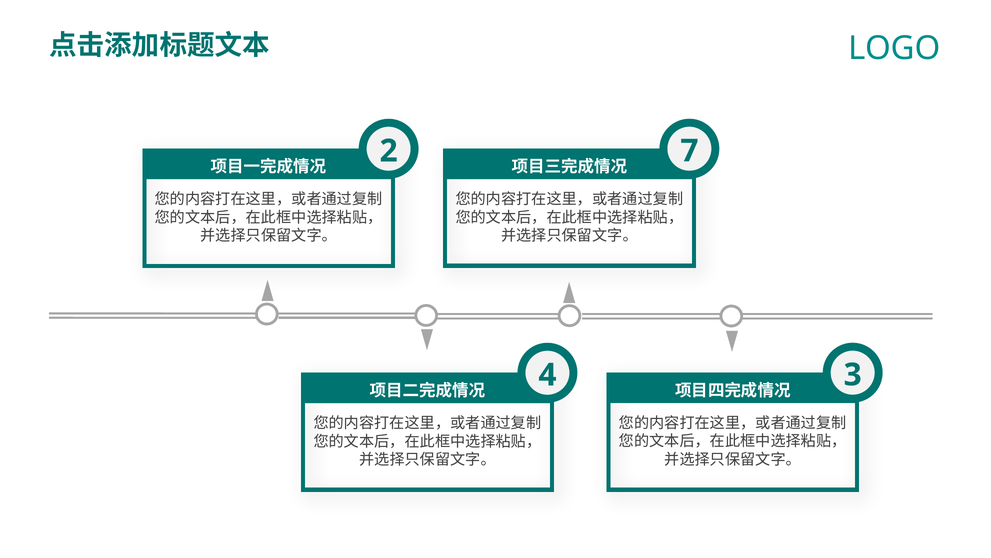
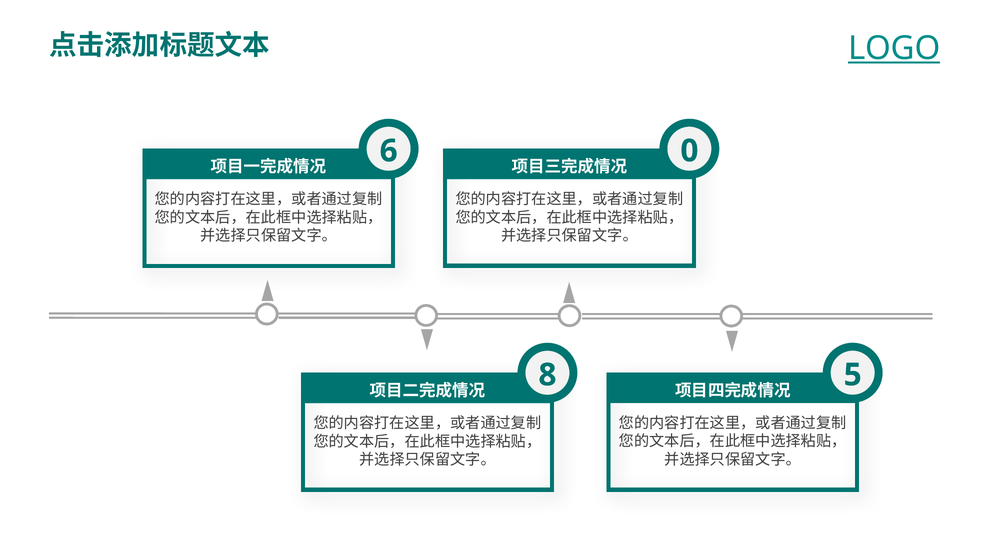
LOGO underline: none -> present
2 at (389, 151): 2 -> 6
7 at (689, 151): 7 -> 0
4 at (547, 375): 4 -> 8
3: 3 -> 5
